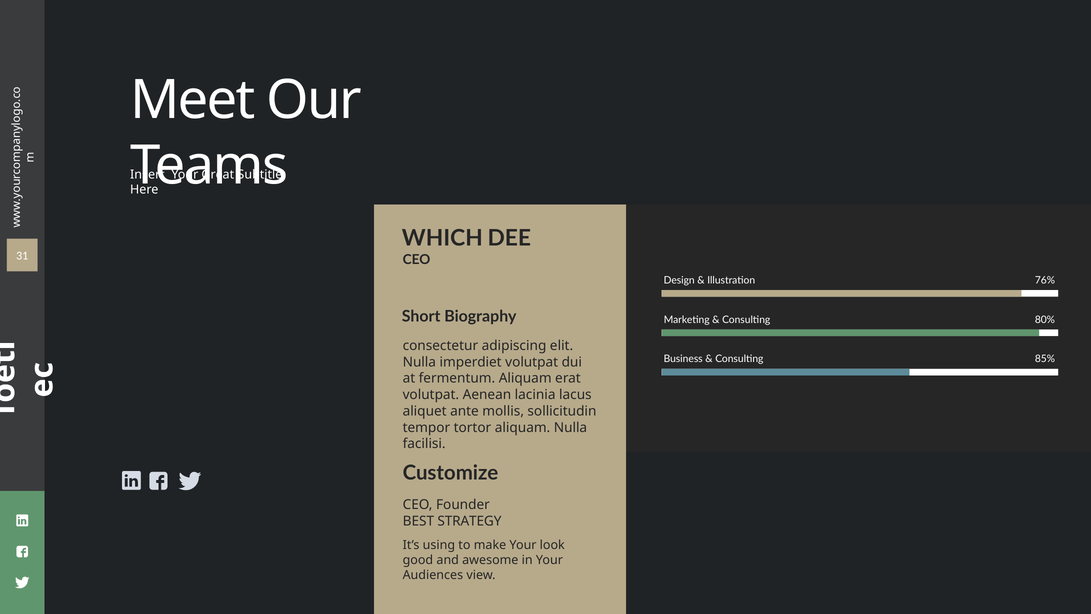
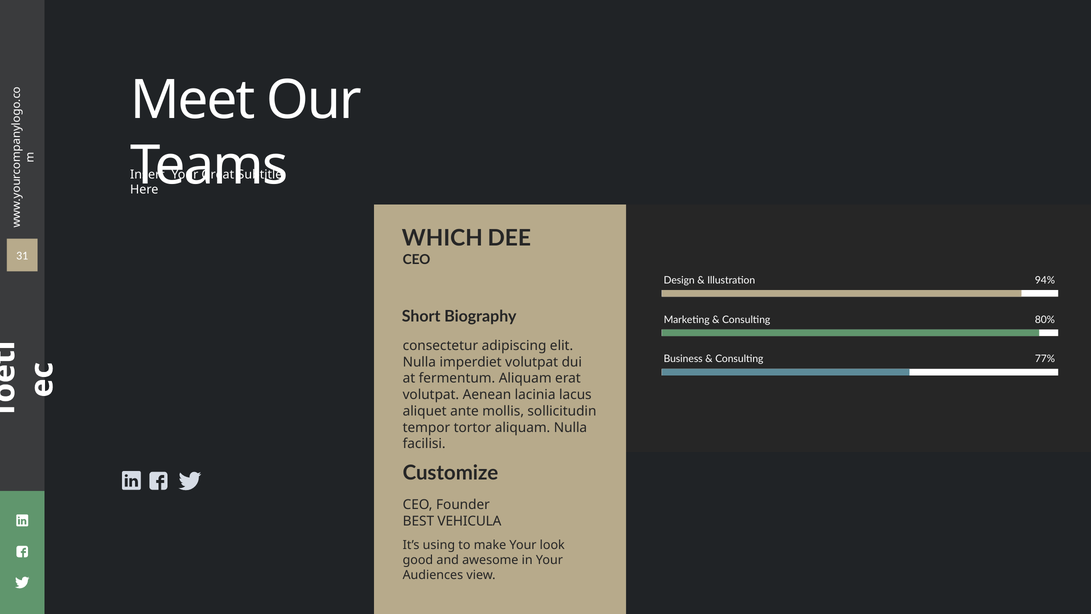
76%: 76% -> 94%
85%: 85% -> 77%
STRATEGY: STRATEGY -> VEHICULA
